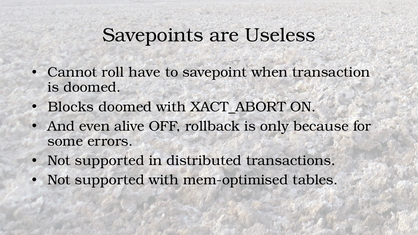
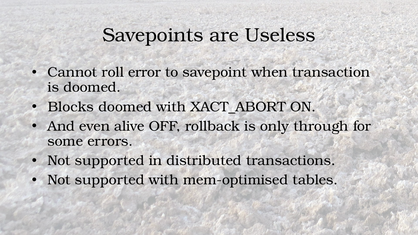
have: have -> error
because: because -> through
